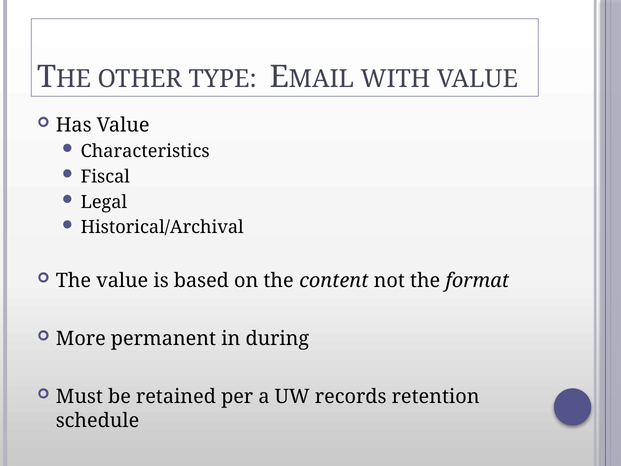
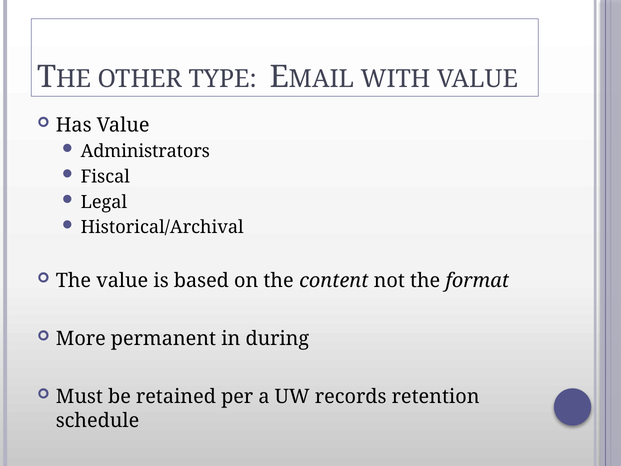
Characteristics: Characteristics -> Administrators
